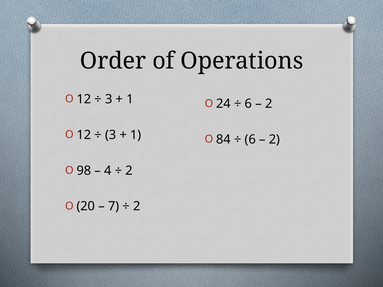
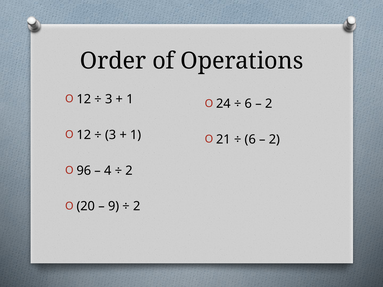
84: 84 -> 21
98: 98 -> 96
7: 7 -> 9
